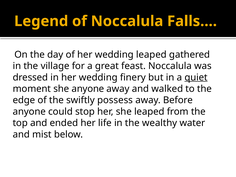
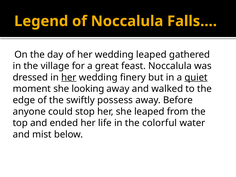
her at (69, 77) underline: none -> present
she anyone: anyone -> looking
wealthy: wealthy -> colorful
